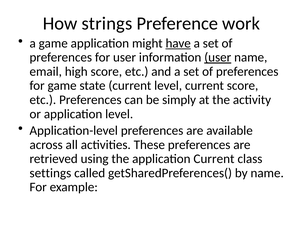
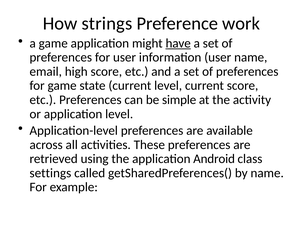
user at (218, 57) underline: present -> none
simply: simply -> simple
application Current: Current -> Android
